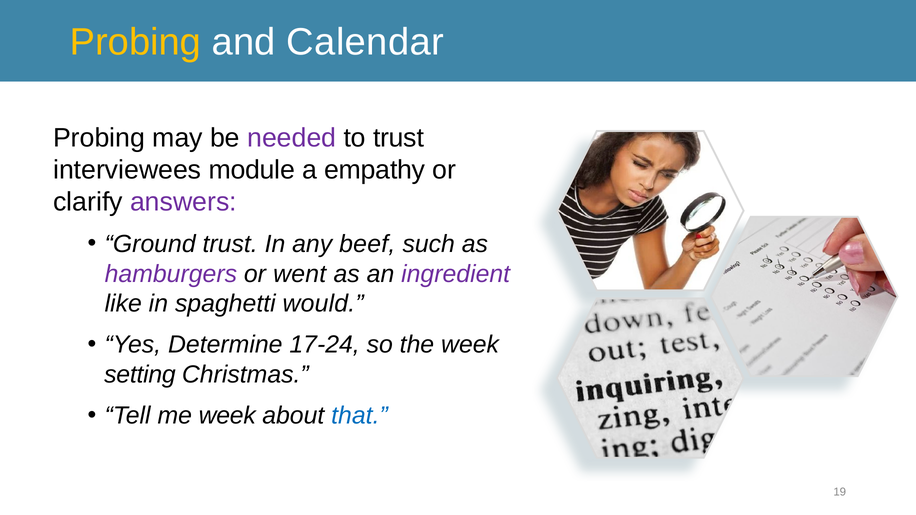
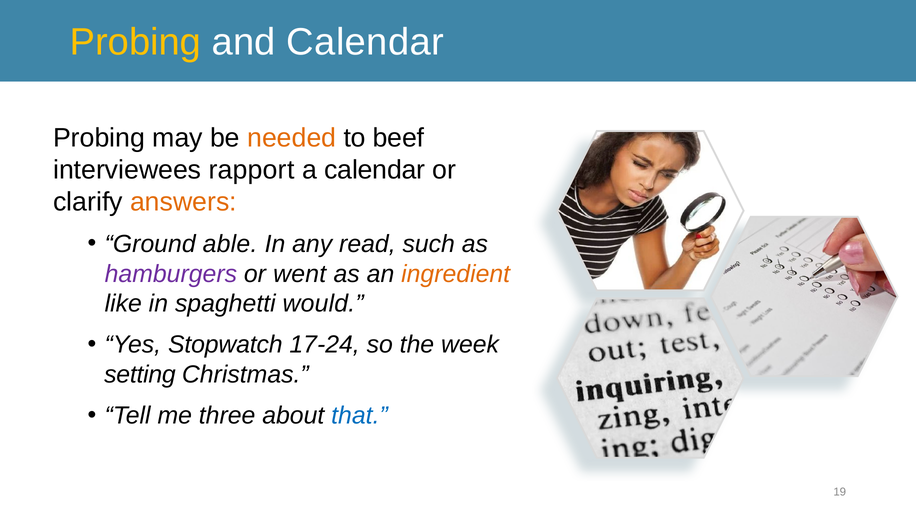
needed colour: purple -> orange
to trust: trust -> beef
module: module -> rapport
a empathy: empathy -> calendar
answers colour: purple -> orange
Ground trust: trust -> able
beef: beef -> read
ingredient colour: purple -> orange
Determine: Determine -> Stopwatch
me week: week -> three
